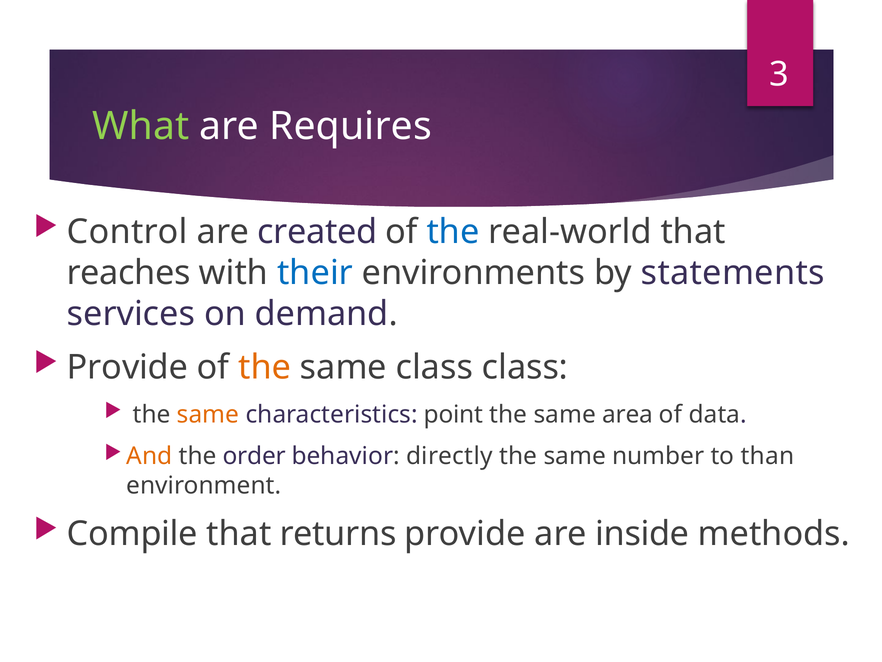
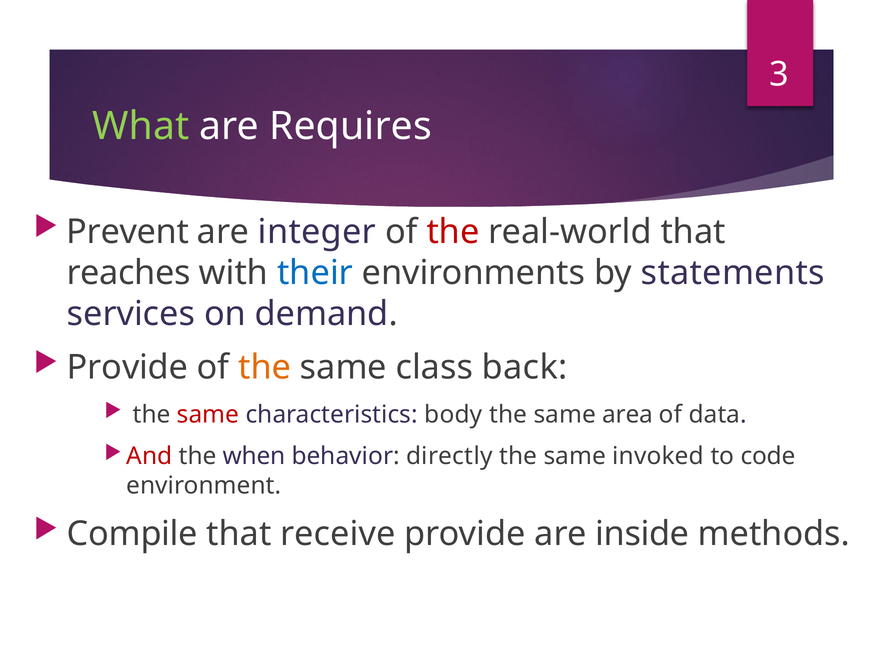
Control: Control -> Prevent
created: created -> integer
the at (453, 232) colour: blue -> red
class class: class -> back
same at (208, 414) colour: orange -> red
point: point -> body
And colour: orange -> red
order: order -> when
number: number -> invoked
than: than -> code
returns: returns -> receive
